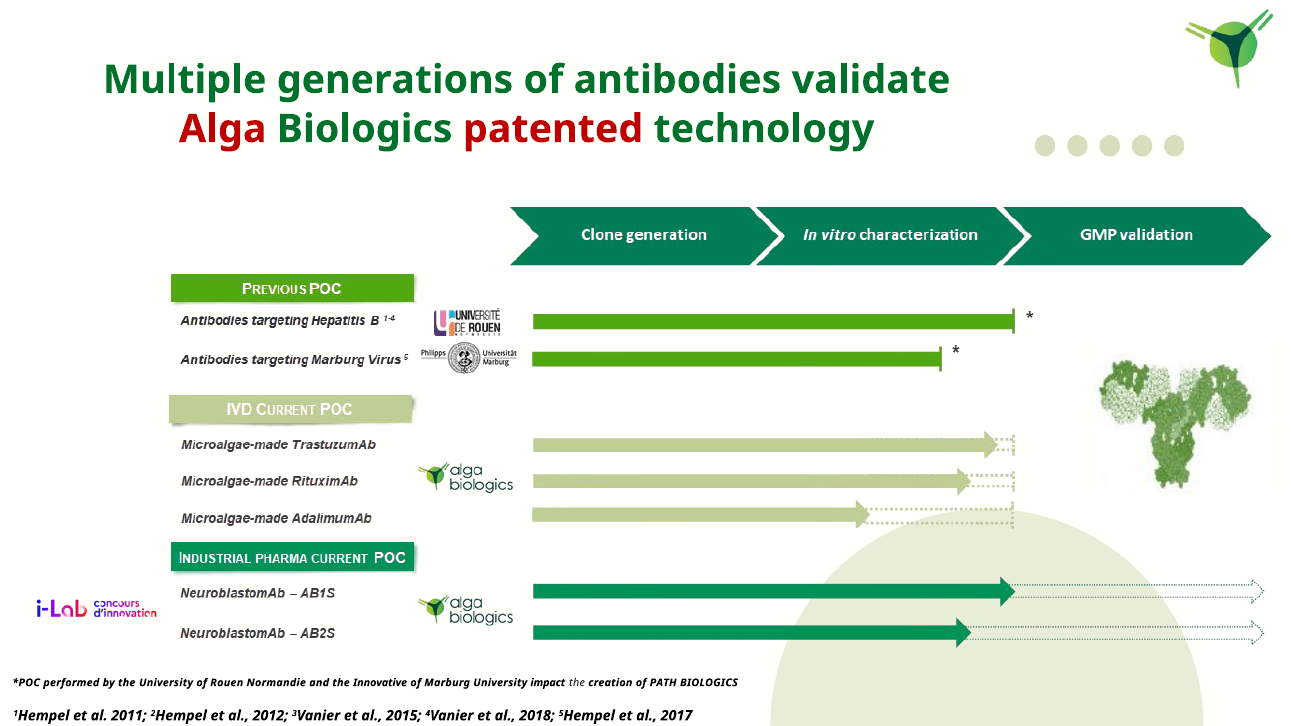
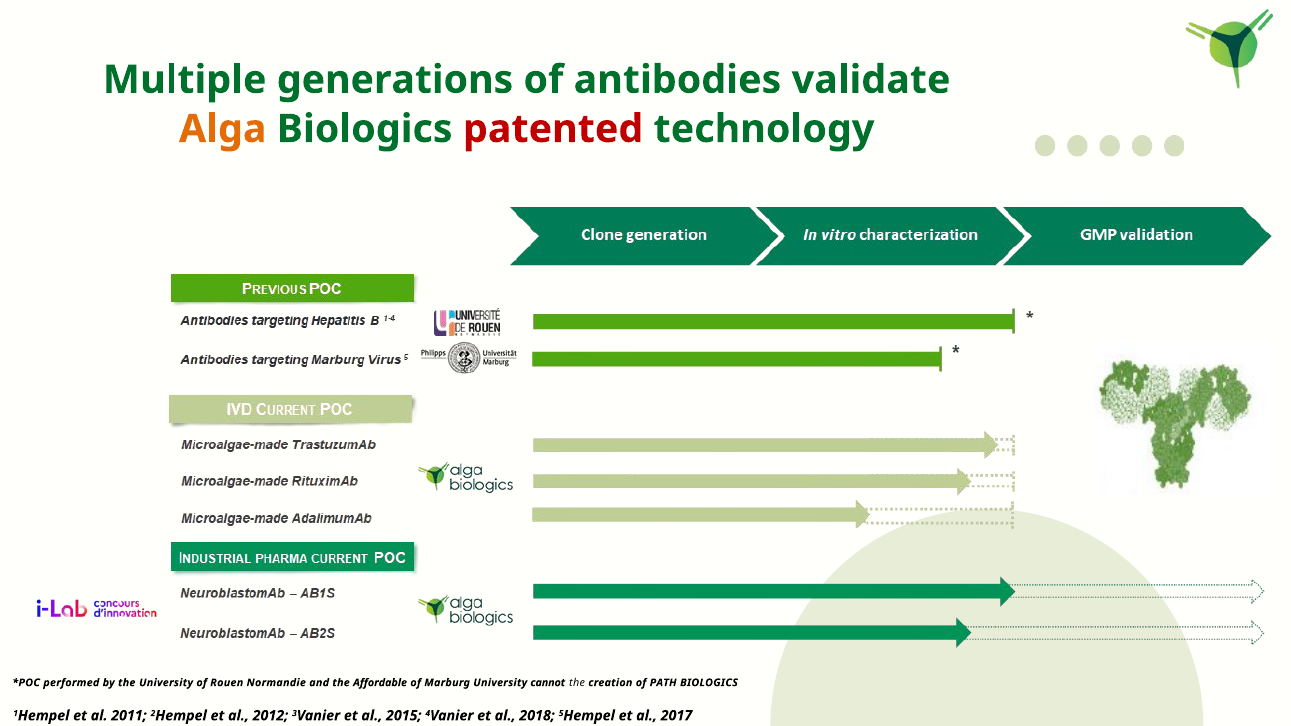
Alga colour: red -> orange
Innovative: Innovative -> Affordable
impact: impact -> cannot
